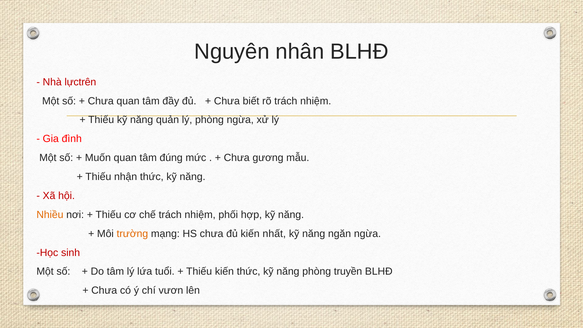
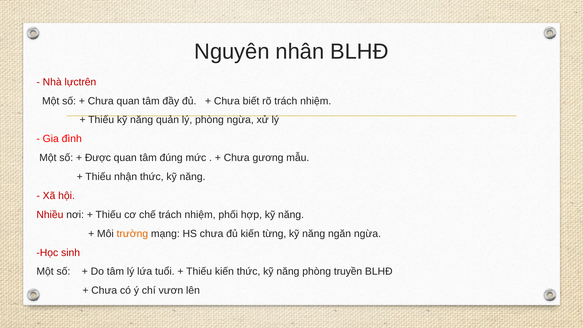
Muốn: Muốn -> Được
Nhiều colour: orange -> red
nhất: nhất -> từng
